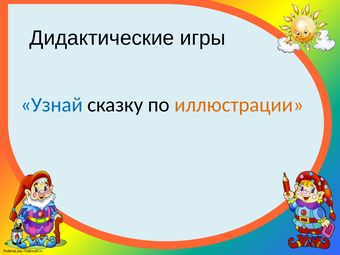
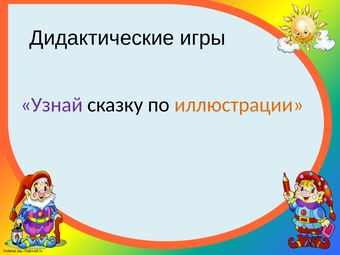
Узнай colour: blue -> purple
